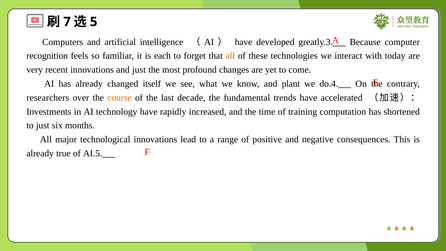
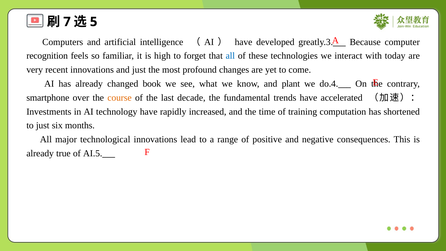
each: each -> high
all at (230, 56) colour: orange -> blue
itself: itself -> book
researchers: researchers -> smartphone
